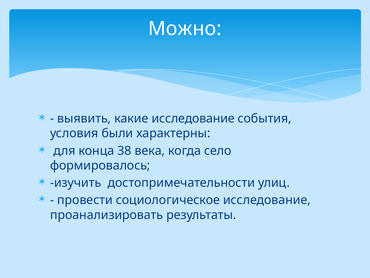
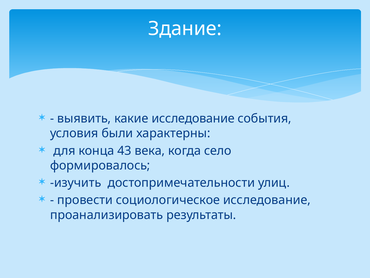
Можно: Можно -> Здание
38: 38 -> 43
